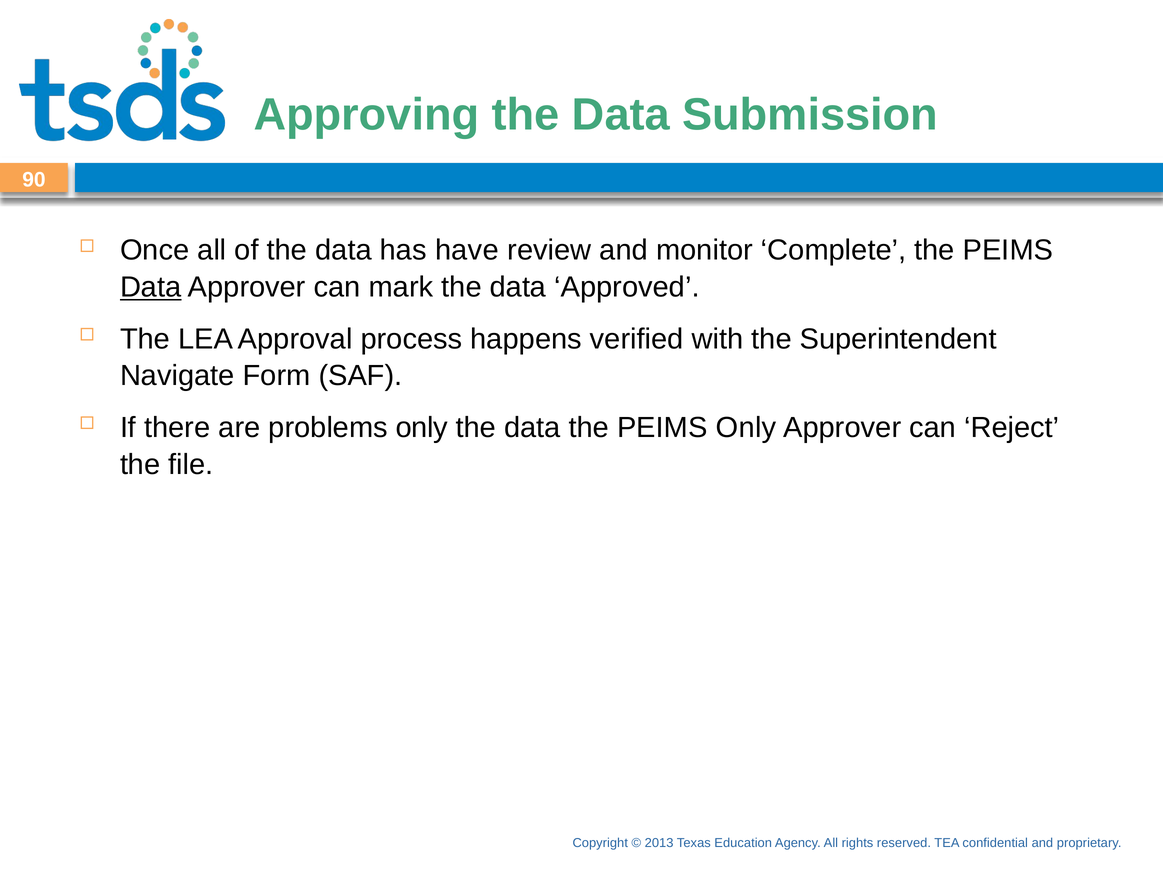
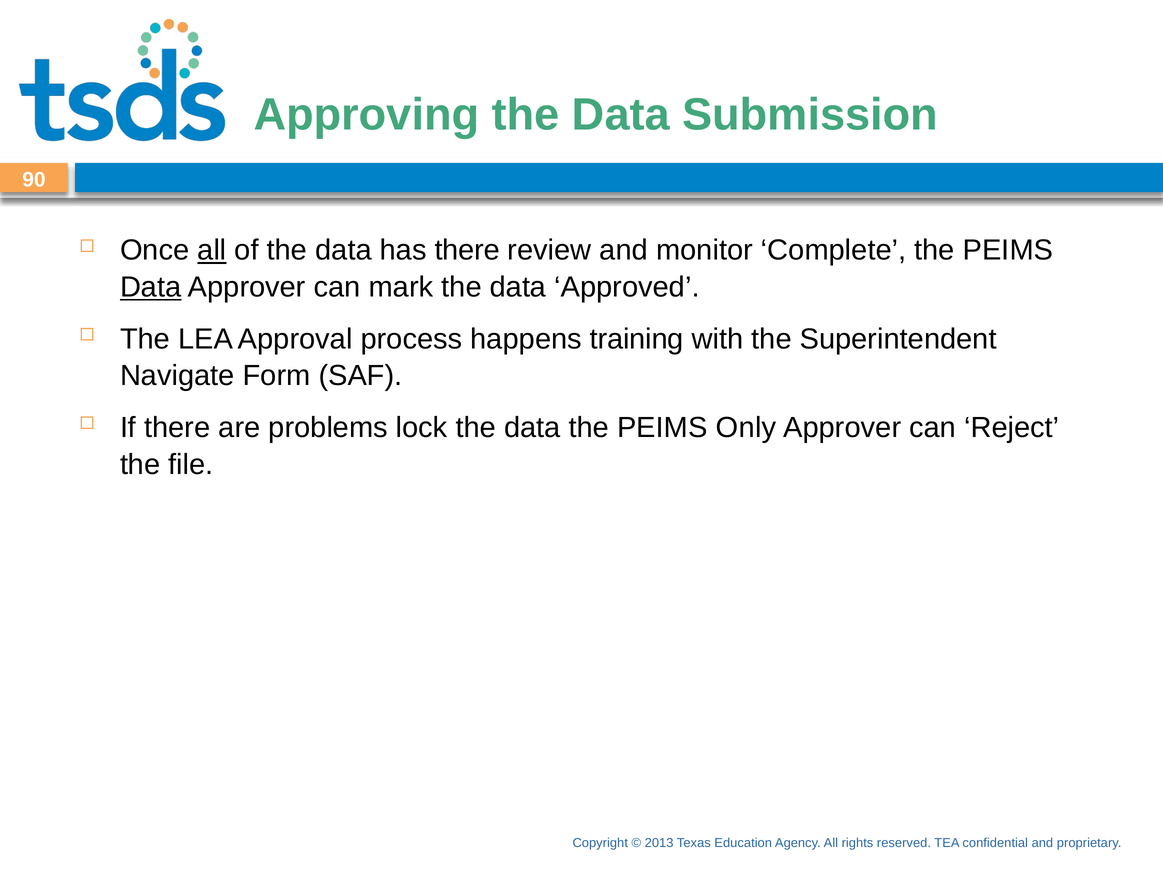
all at (212, 250) underline: none -> present
has have: have -> there
verified: verified -> training
problems only: only -> lock
